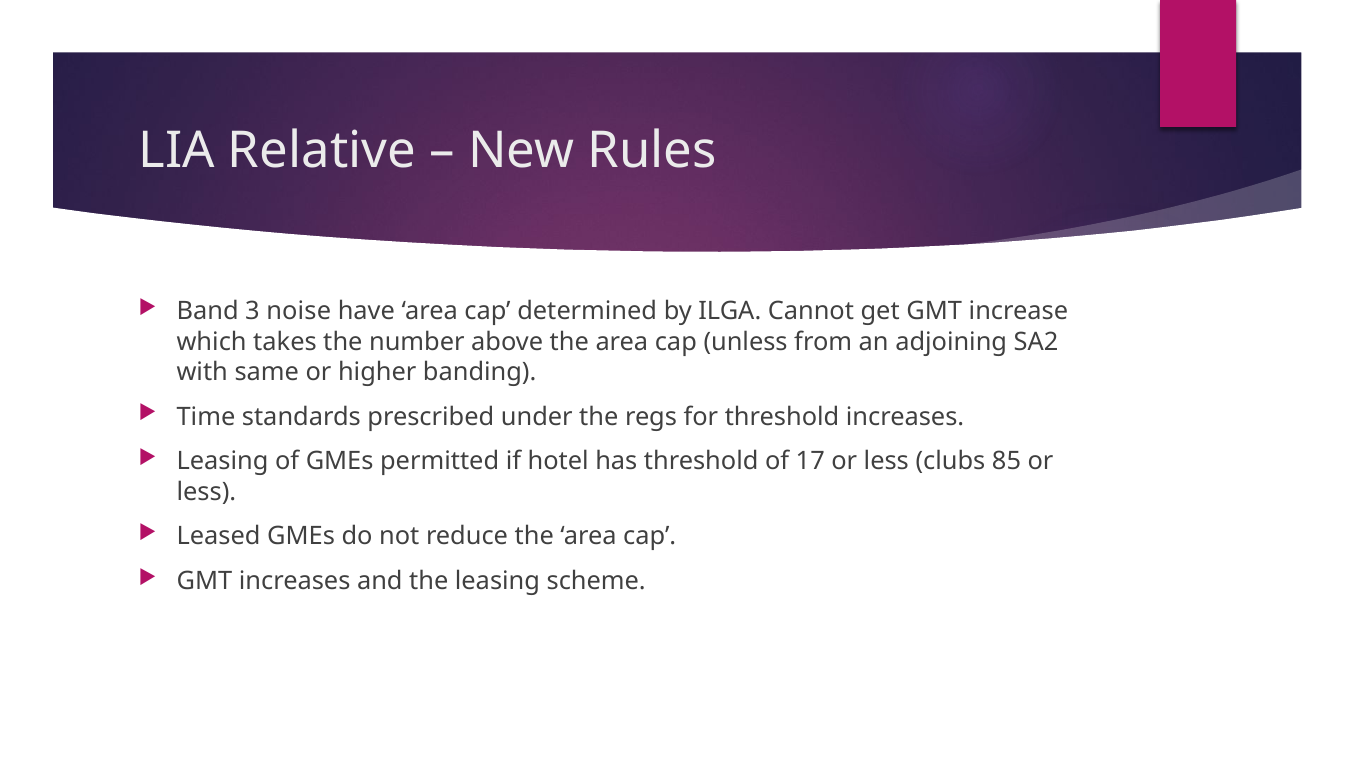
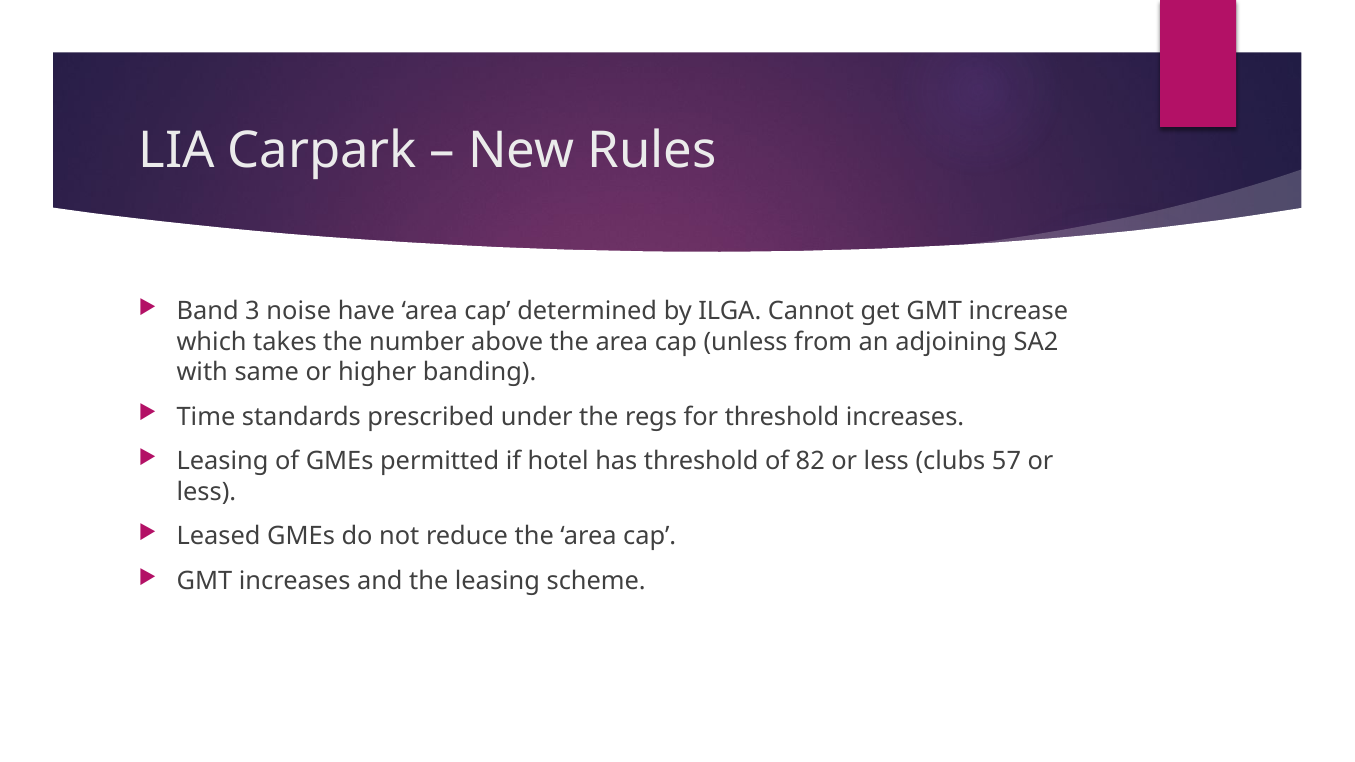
Relative: Relative -> Carpark
17: 17 -> 82
85: 85 -> 57
